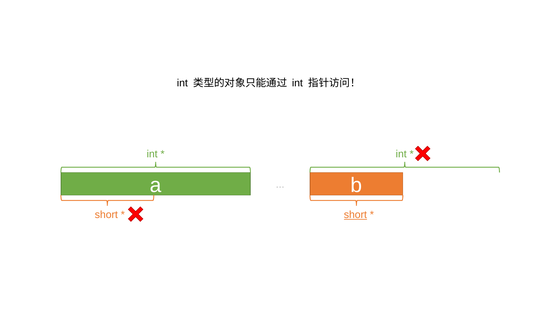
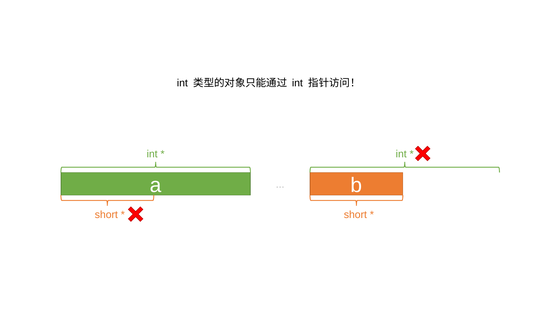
short at (355, 215) underline: present -> none
